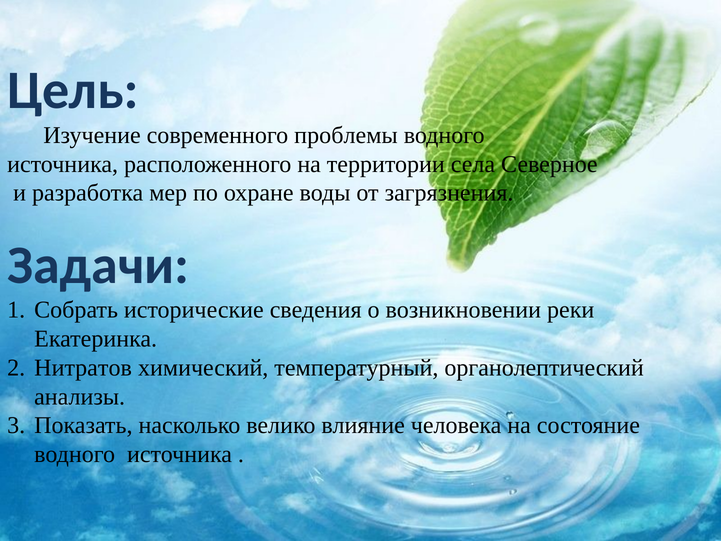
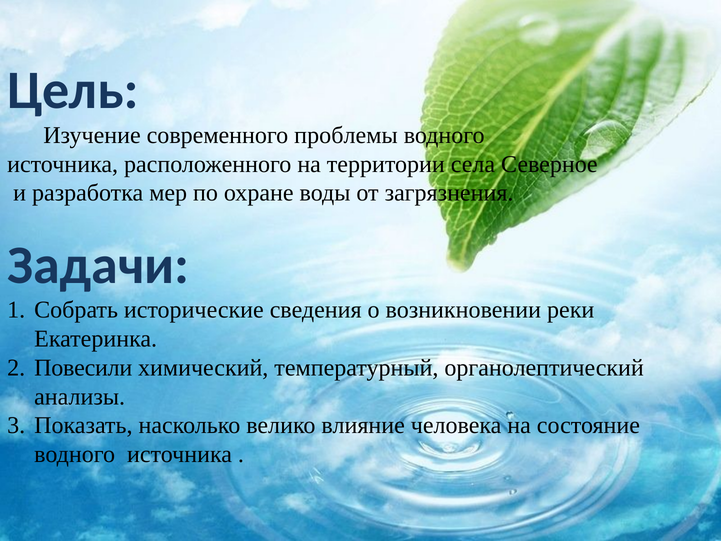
Нитратов: Нитратов -> Повесили
